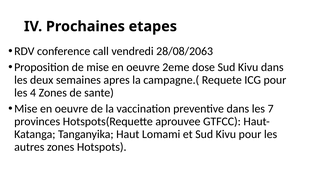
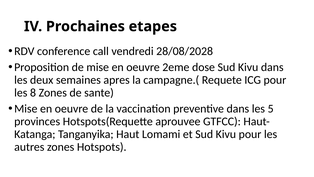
28/08/2063: 28/08/2063 -> 28/08/2028
4: 4 -> 8
7: 7 -> 5
